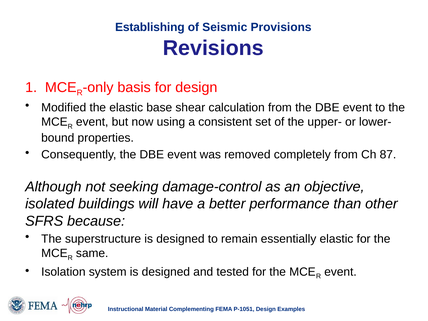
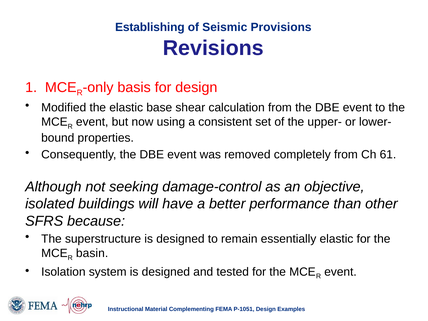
87: 87 -> 61
same: same -> basin
